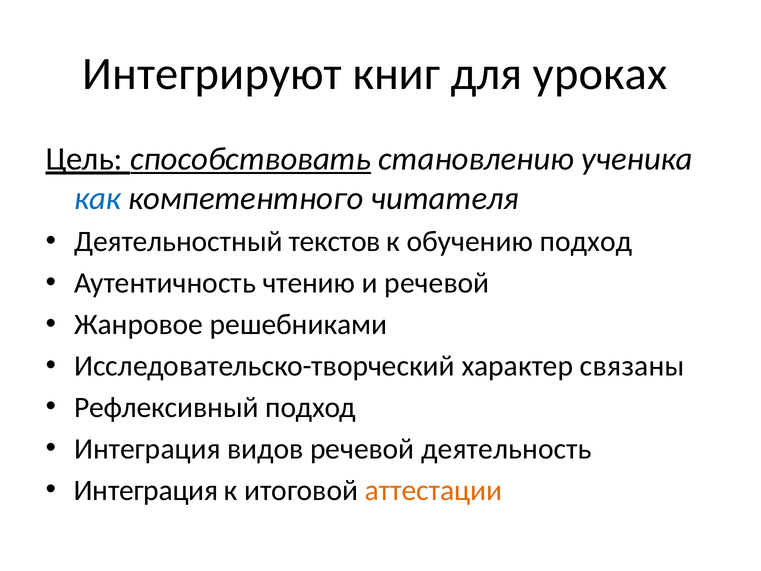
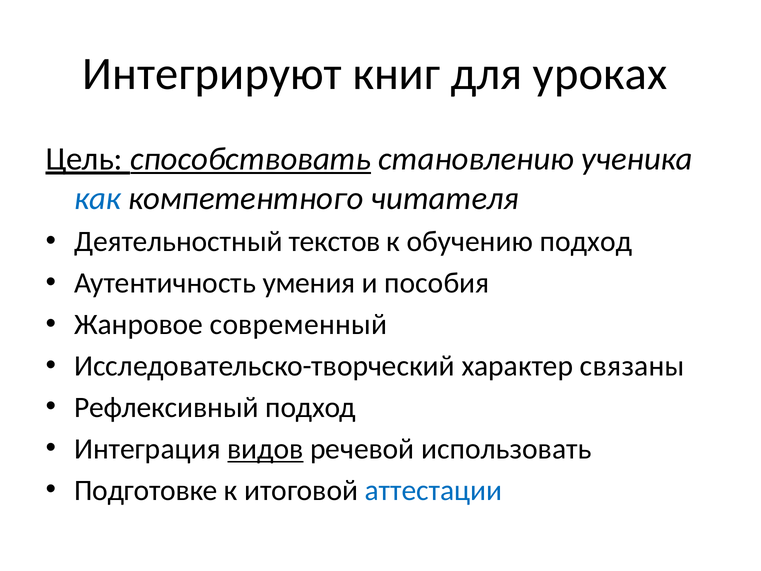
чтению: чтению -> умения
и речевой: речевой -> пособия
решебниками: решебниками -> современный
видов underline: none -> present
деятельность: деятельность -> использовать
Интеграция at (146, 490): Интеграция -> Подготовке
аттестации colour: orange -> blue
